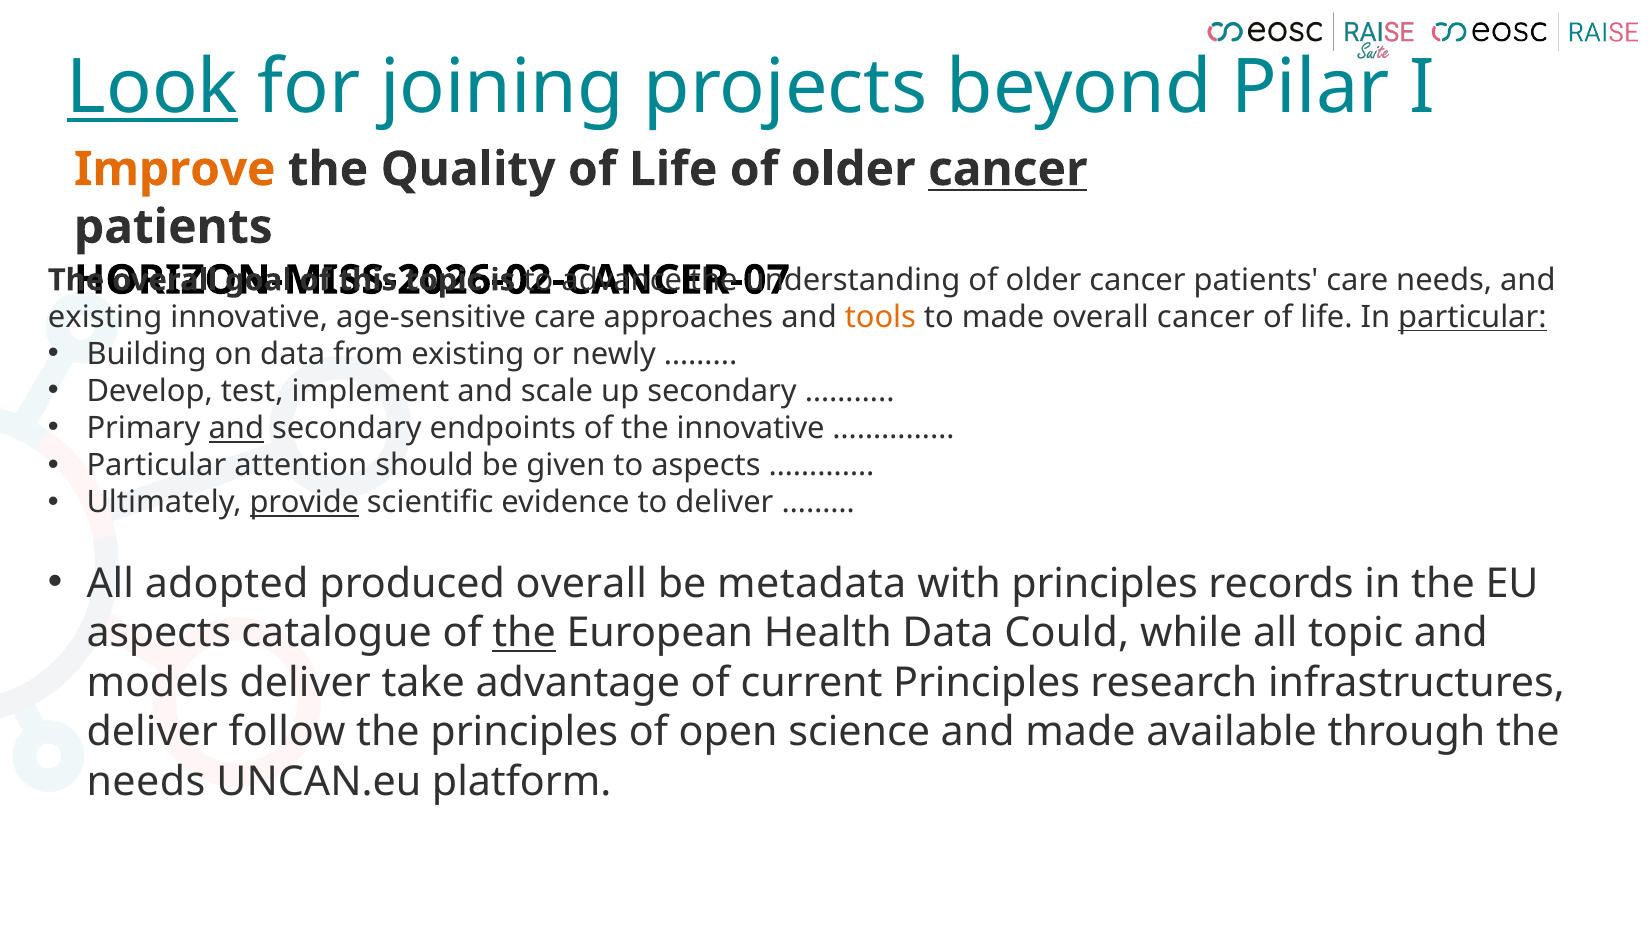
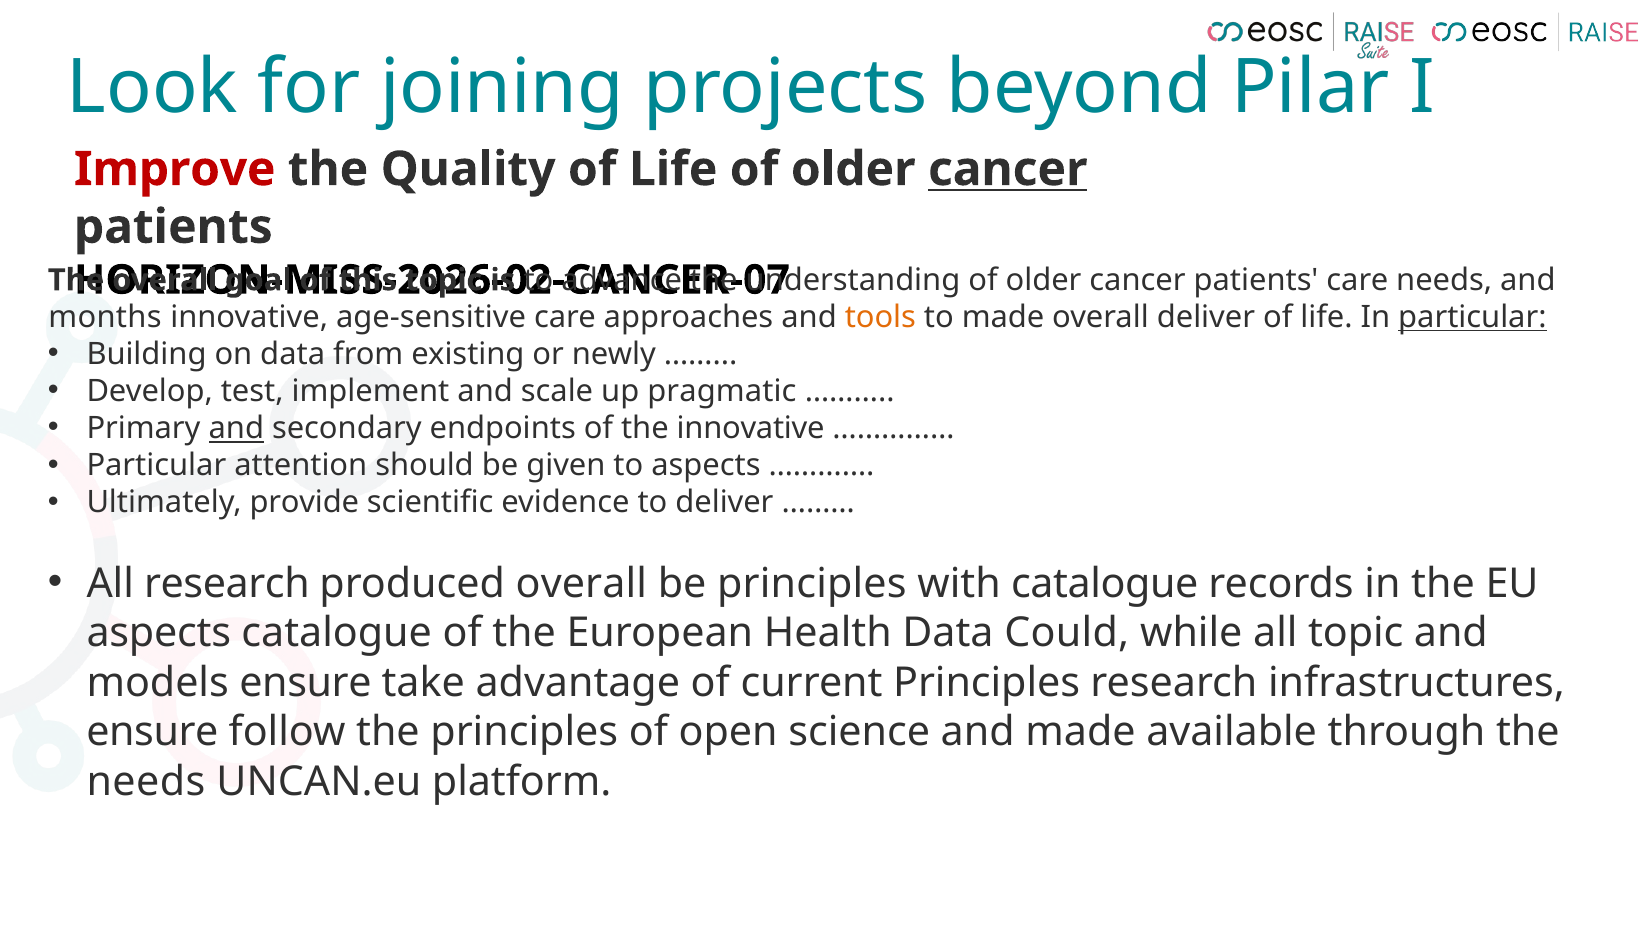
Look underline: present -> none
Improve colour: orange -> red
existing at (105, 317): existing -> months
overall cancer: cancer -> deliver
up secondary: secondary -> pragmatic
provide underline: present -> none
All adopted: adopted -> research
be metadata: metadata -> principles
with principles: principles -> catalogue
the at (524, 633) underline: present -> none
models deliver: deliver -> ensure
deliver at (152, 732): deliver -> ensure
